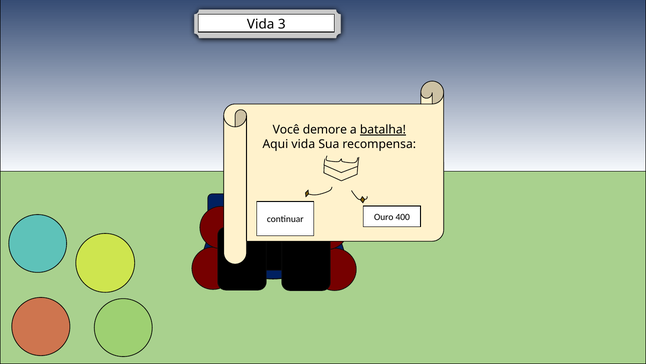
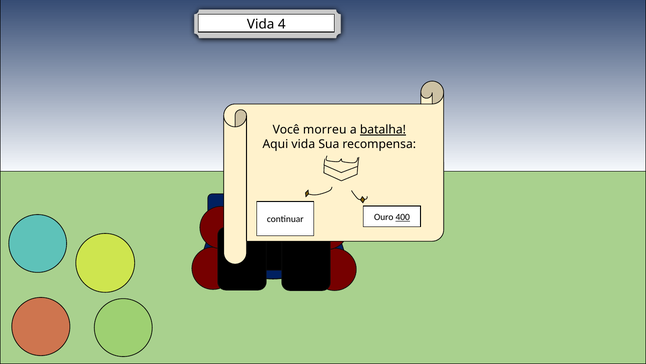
3: 3 -> 4
demore: demore -> morreu
400 underline: none -> present
